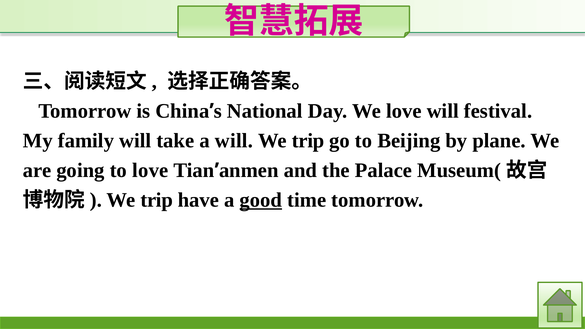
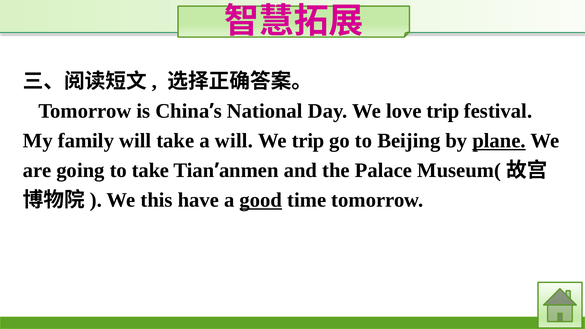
love will: will -> trip
plane underline: none -> present
to love: love -> take
trip at (157, 200): trip -> this
